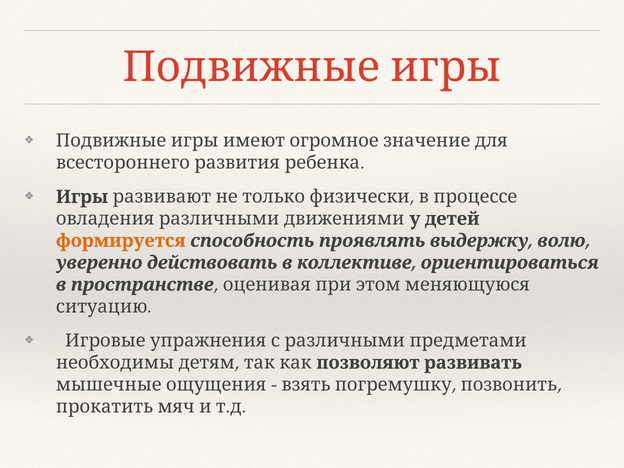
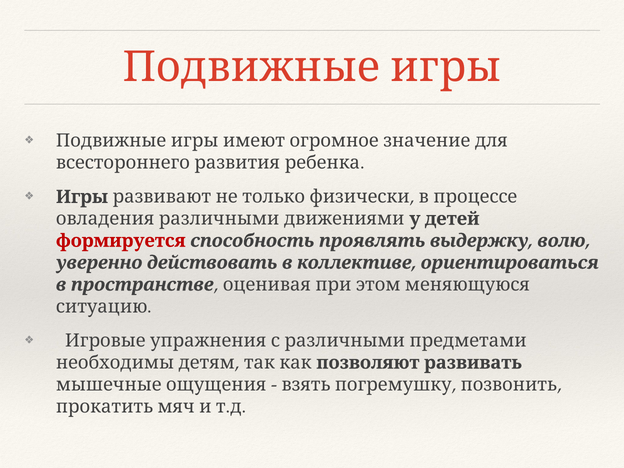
формируется colour: orange -> red
